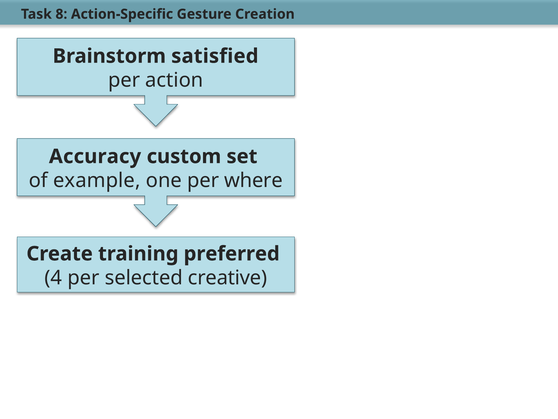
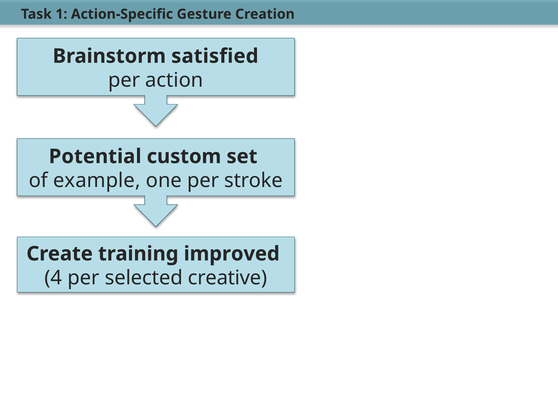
8: 8 -> 1
Accuracy: Accuracy -> Potential
where: where -> stroke
preferred: preferred -> improved
